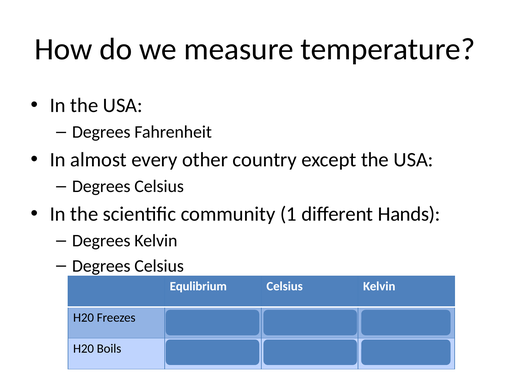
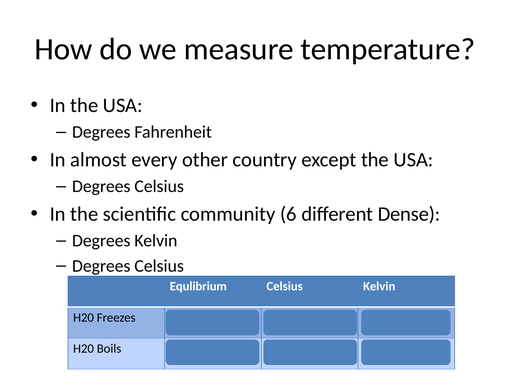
1: 1 -> 6
Hands: Hands -> Dense
